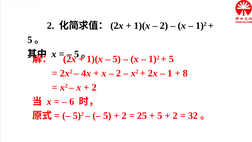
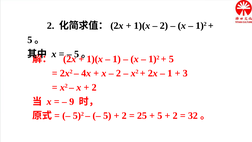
5 at (117, 59): 5 -> 1
8: 8 -> 3
6: 6 -> 9
